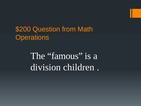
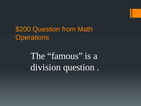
division children: children -> question
